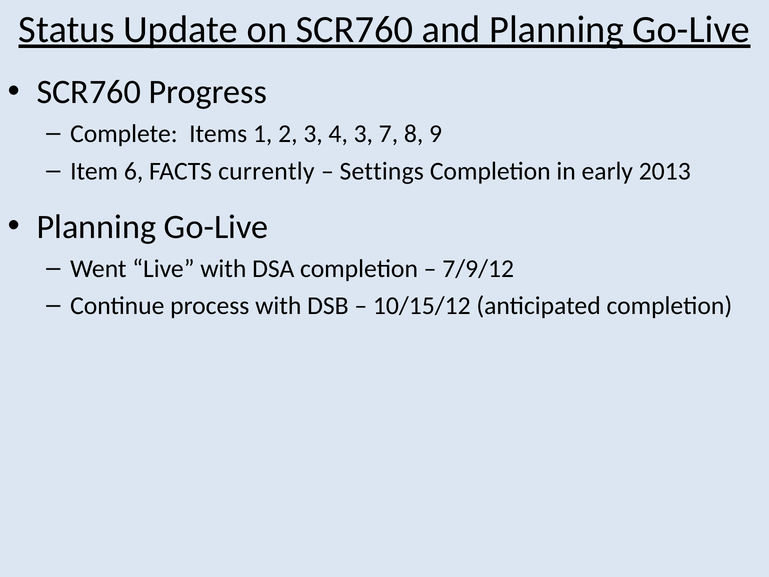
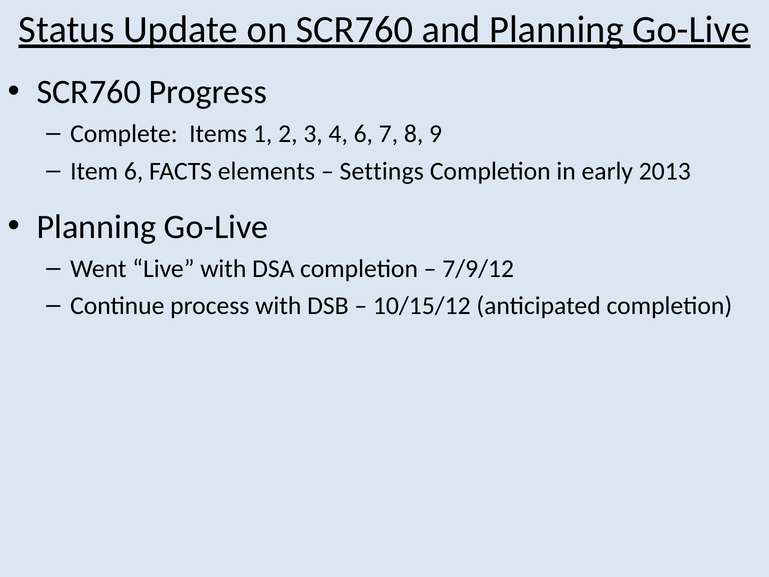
4 3: 3 -> 6
currently: currently -> elements
